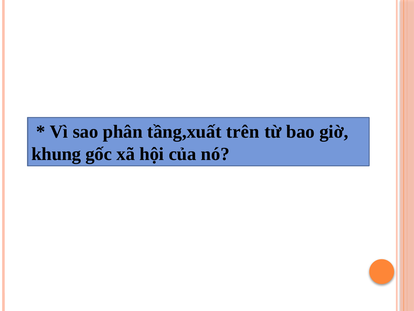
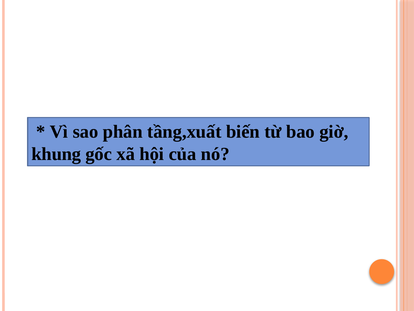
trên: trên -> biến
